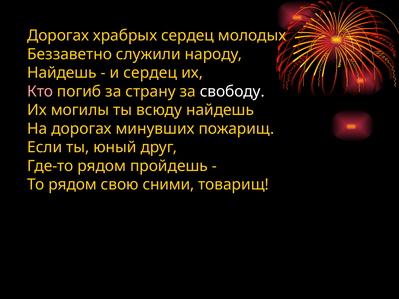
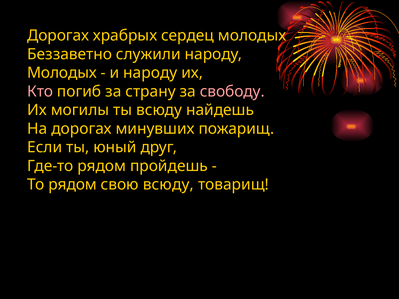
Найдешь at (62, 73): Найдешь -> Молодых
и сердец: сердец -> народу
свободу colour: white -> pink
свою сними: сними -> всюду
